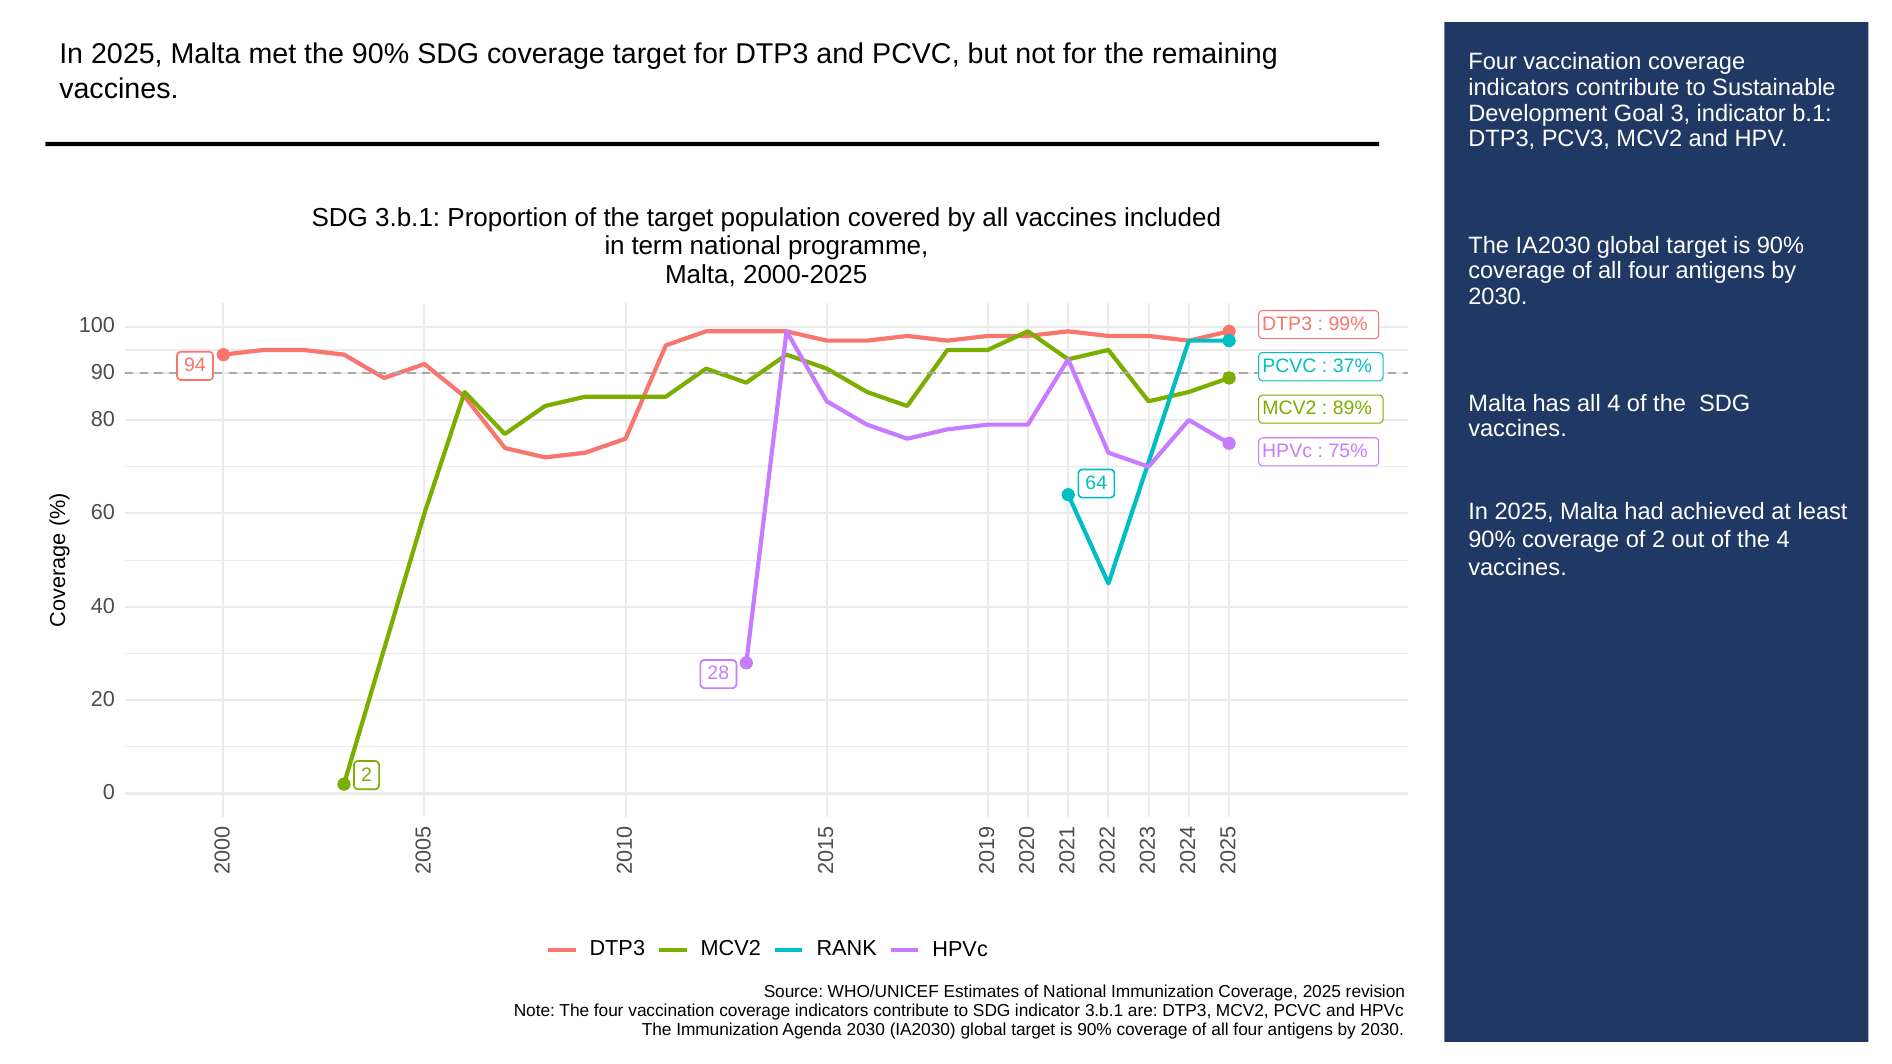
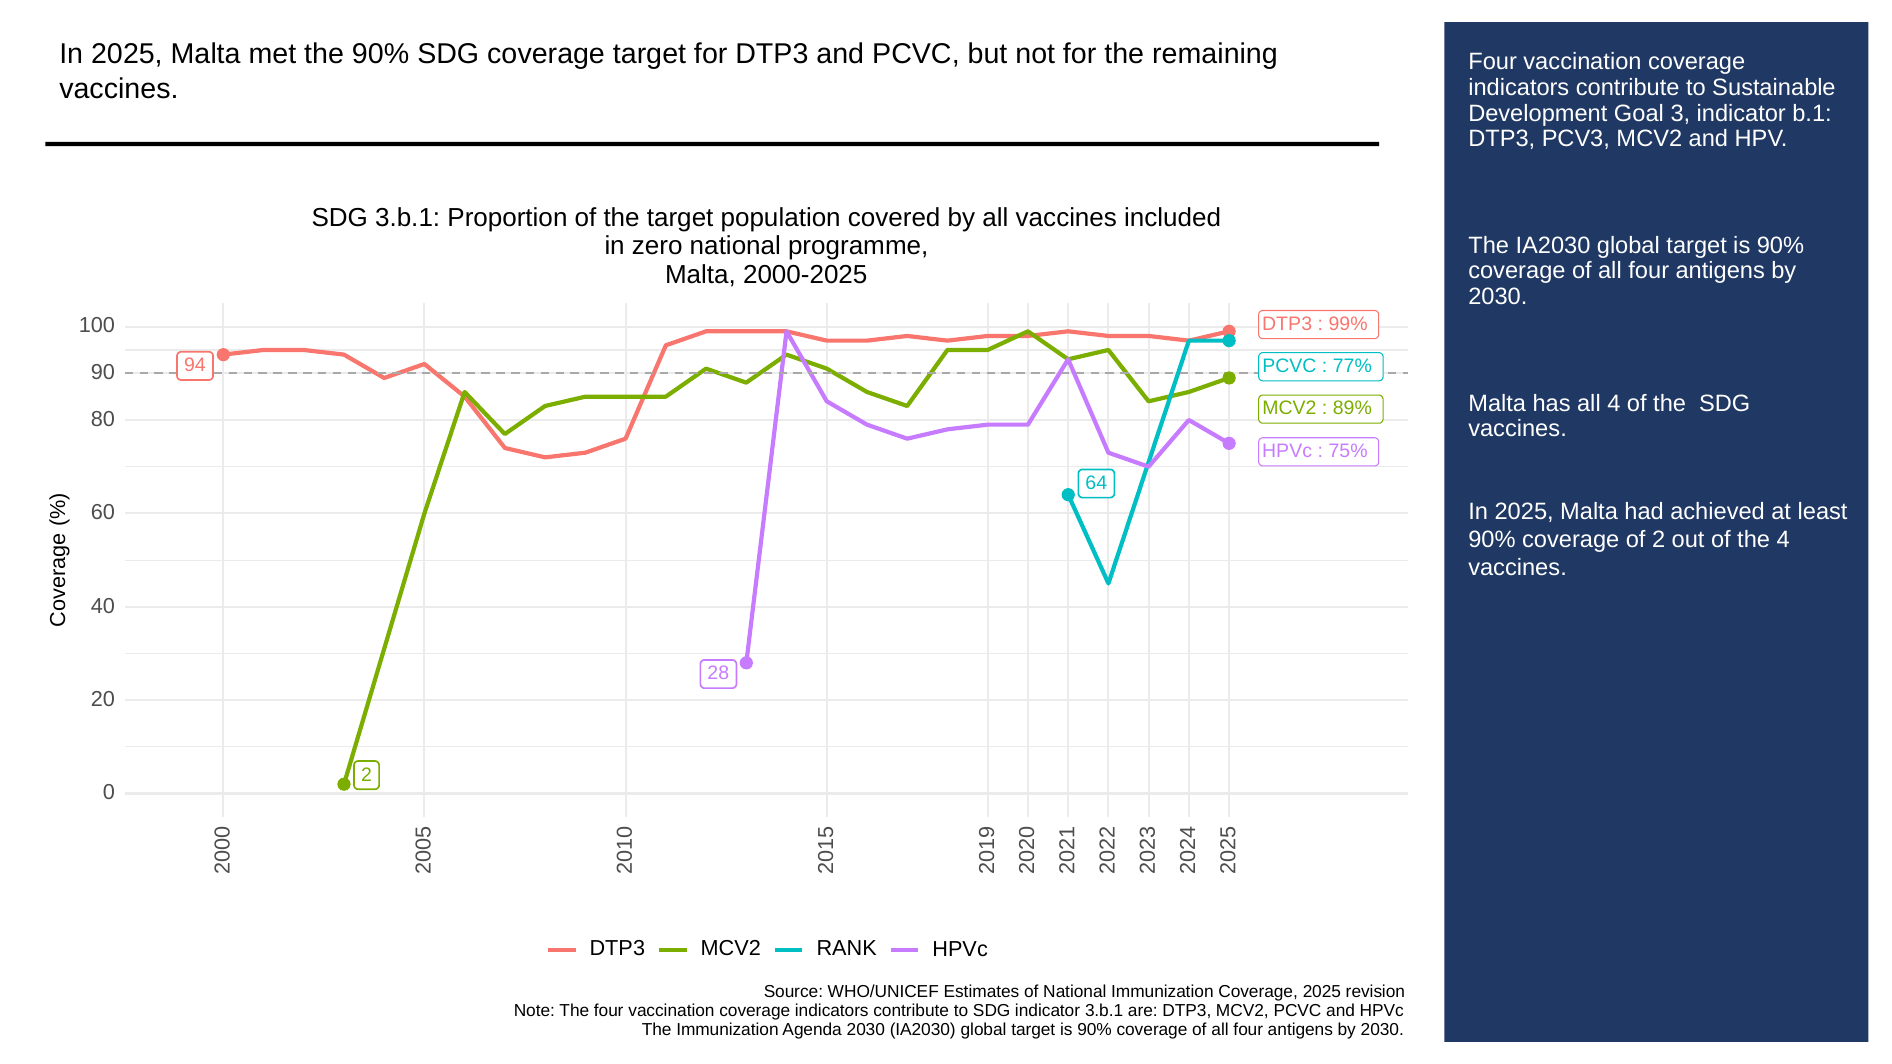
term: term -> zero
37%: 37% -> 77%
